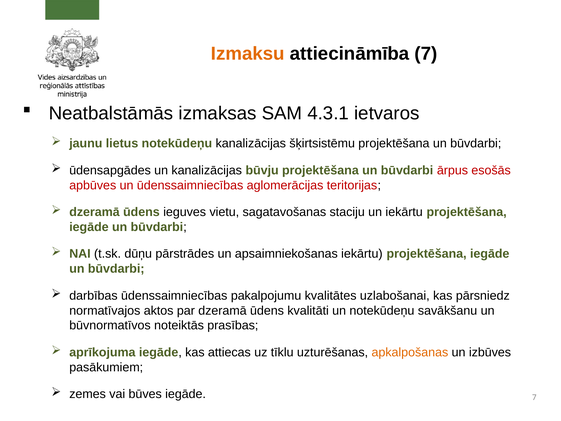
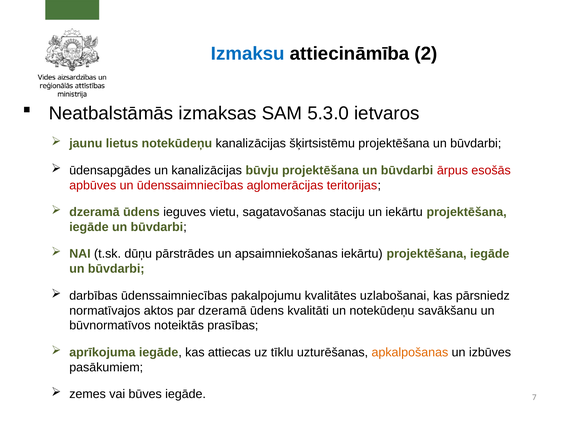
Izmaksu colour: orange -> blue
attiecināmība 7: 7 -> 2
4.3.1: 4.3.1 -> 5.3.0
